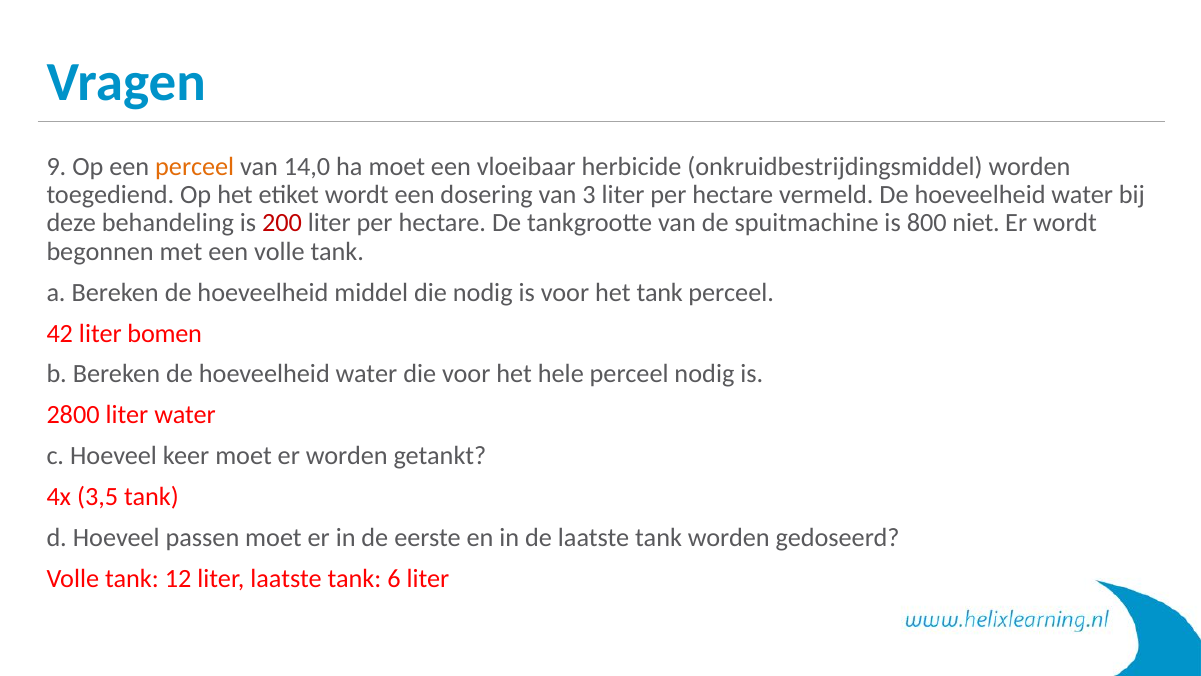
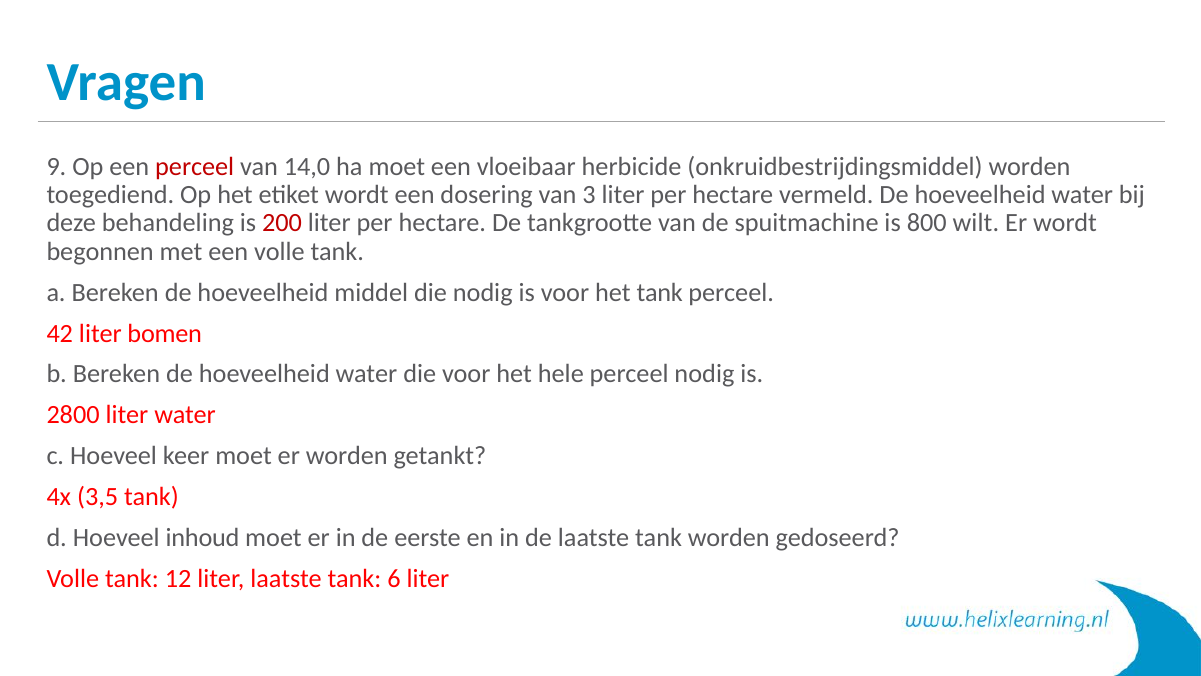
perceel at (195, 166) colour: orange -> red
niet: niet -> wilt
passen: passen -> inhoud
